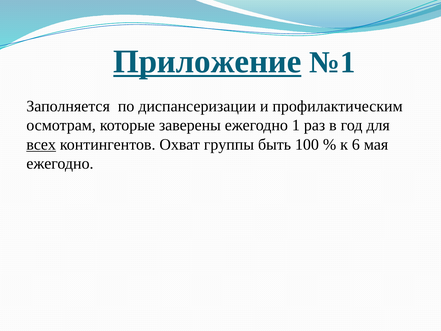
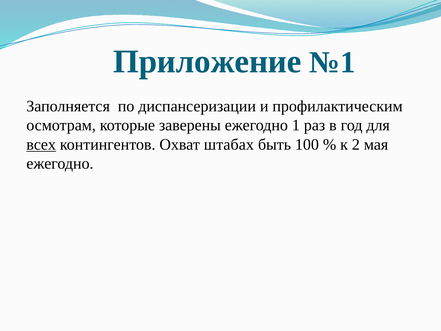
Приложение underline: present -> none
группы: группы -> штабах
6: 6 -> 2
